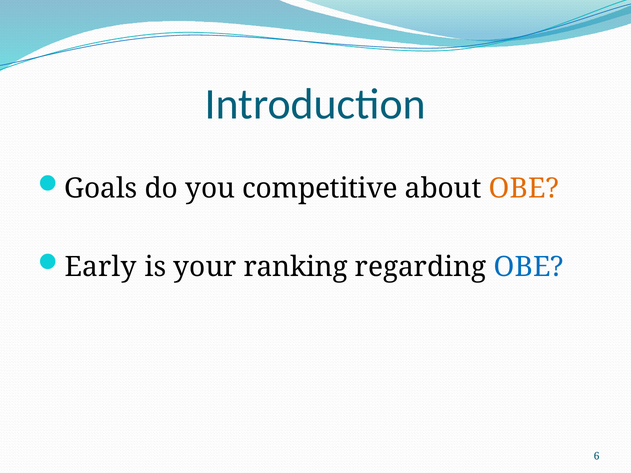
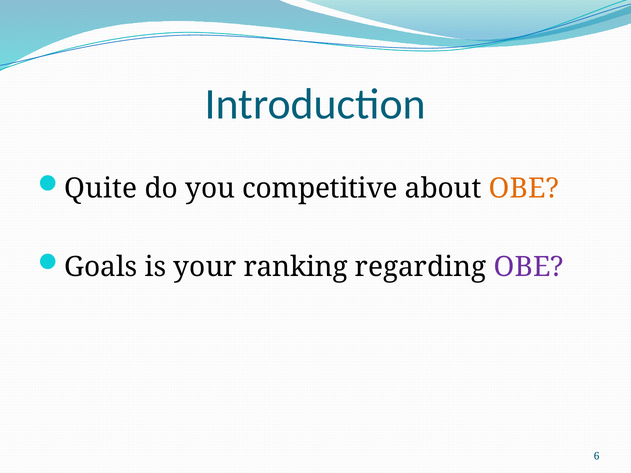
Goals: Goals -> Quite
Early: Early -> Goals
OBE at (529, 267) colour: blue -> purple
